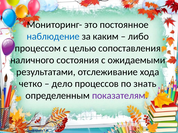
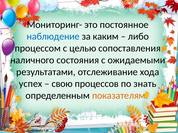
четко: четко -> успех
дело: дело -> свою
показателям colour: purple -> orange
